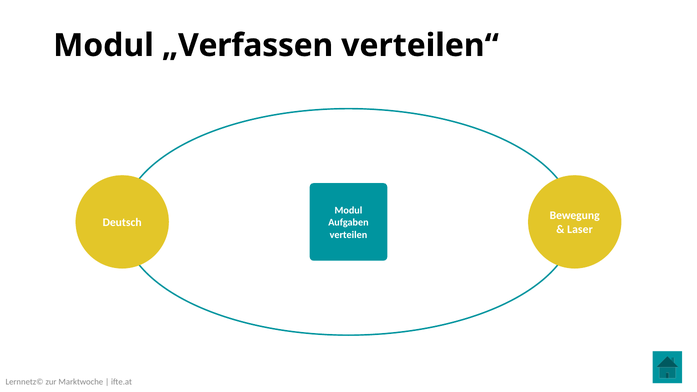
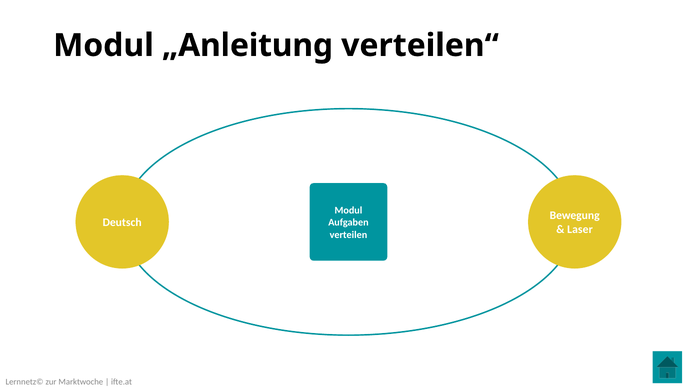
„Verfassen: „Verfassen -> „Anleitung
